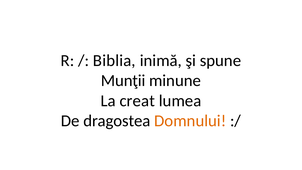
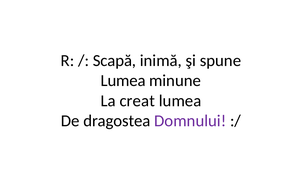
Biblia: Biblia -> Scapă
Munţii at (123, 81): Munţii -> Lumea
Domnului colour: orange -> purple
